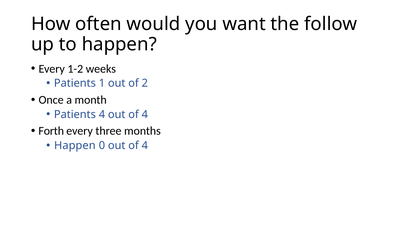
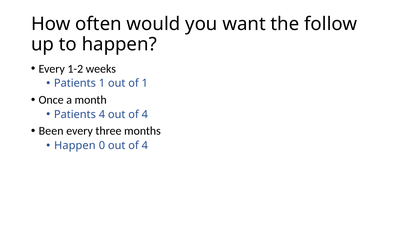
of 2: 2 -> 1
Forth: Forth -> Been
